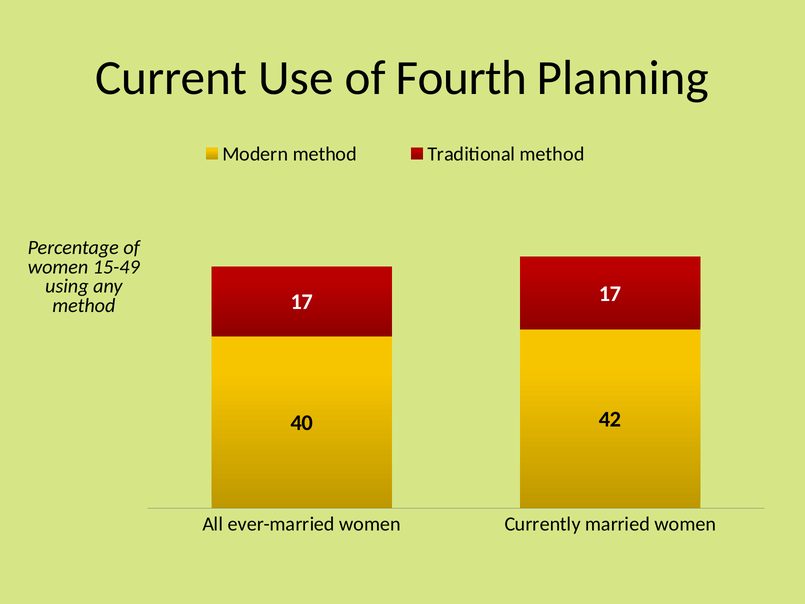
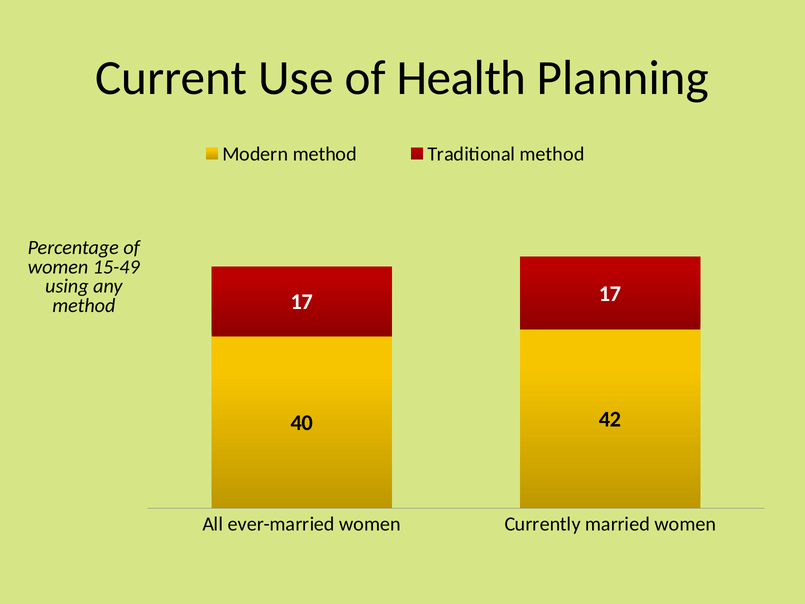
Fourth: Fourth -> Health
